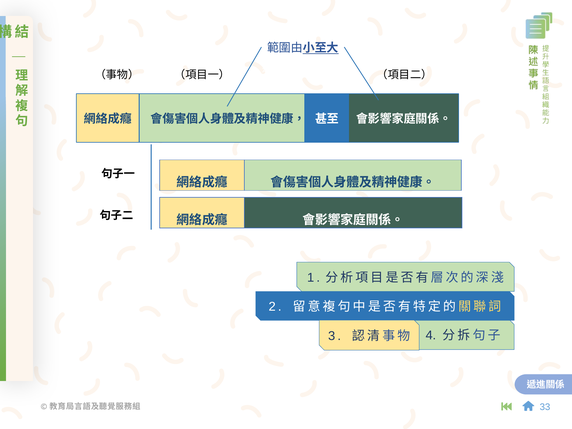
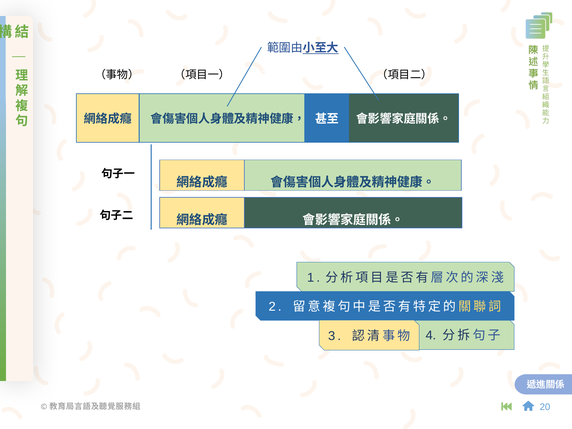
33: 33 -> 20
